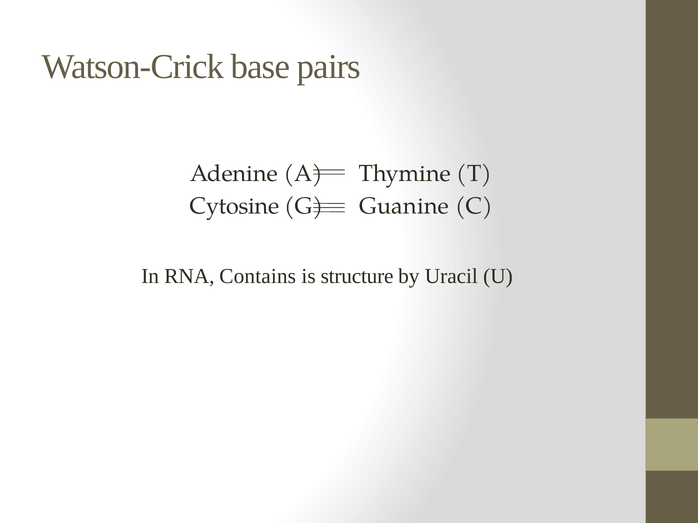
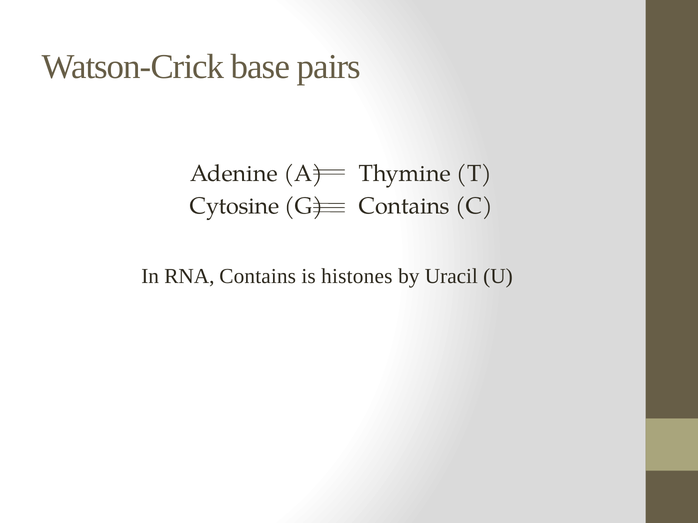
G Guanine: Guanine -> Contains
structure: structure -> histones
